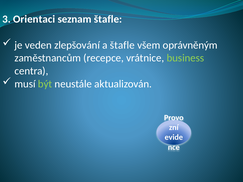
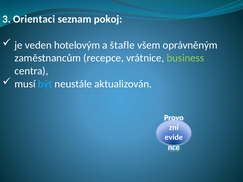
seznam štafle: štafle -> pokoj
zlepšování: zlepšování -> hotelovým
být colour: light green -> light blue
